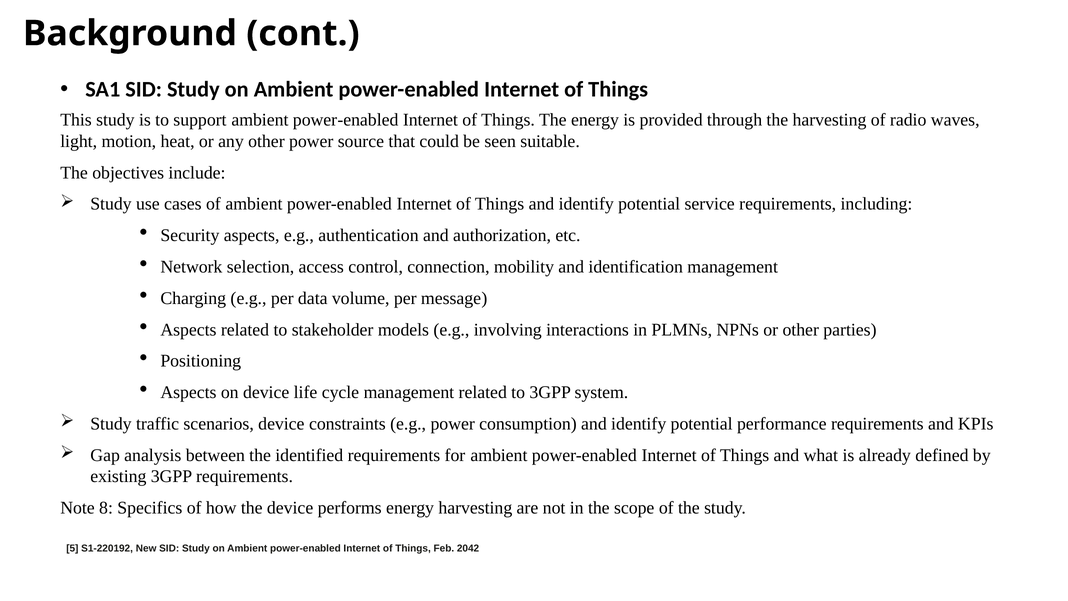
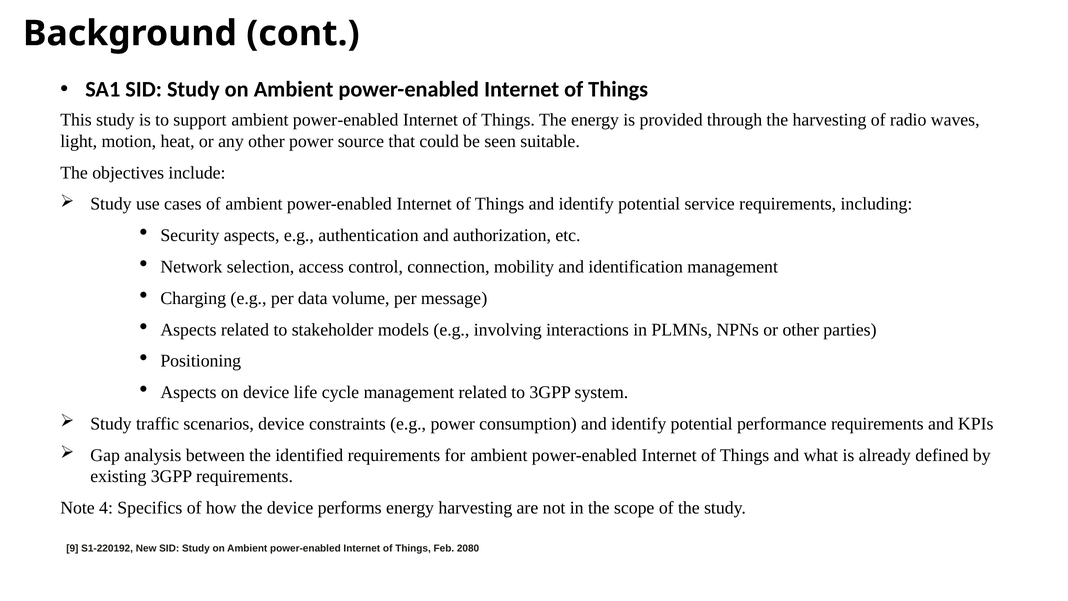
8: 8 -> 4
5: 5 -> 9
2042: 2042 -> 2080
